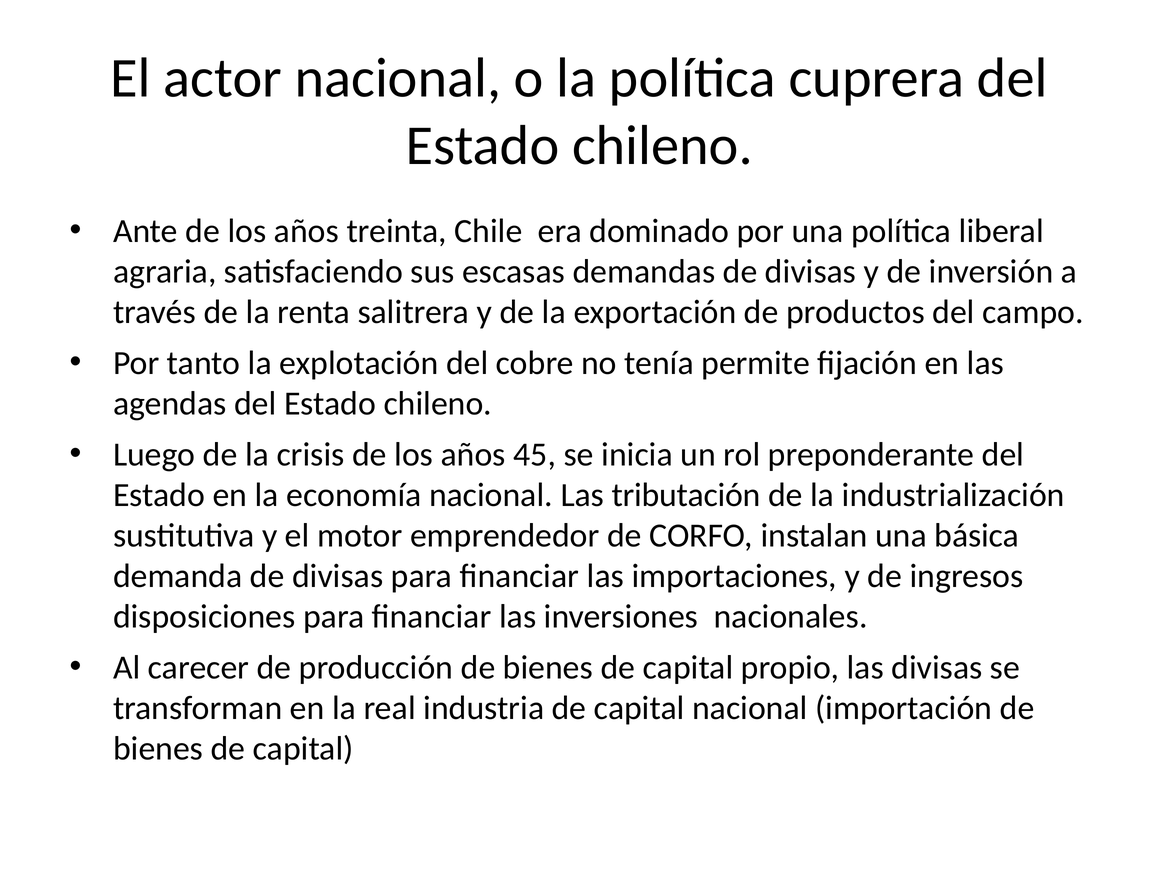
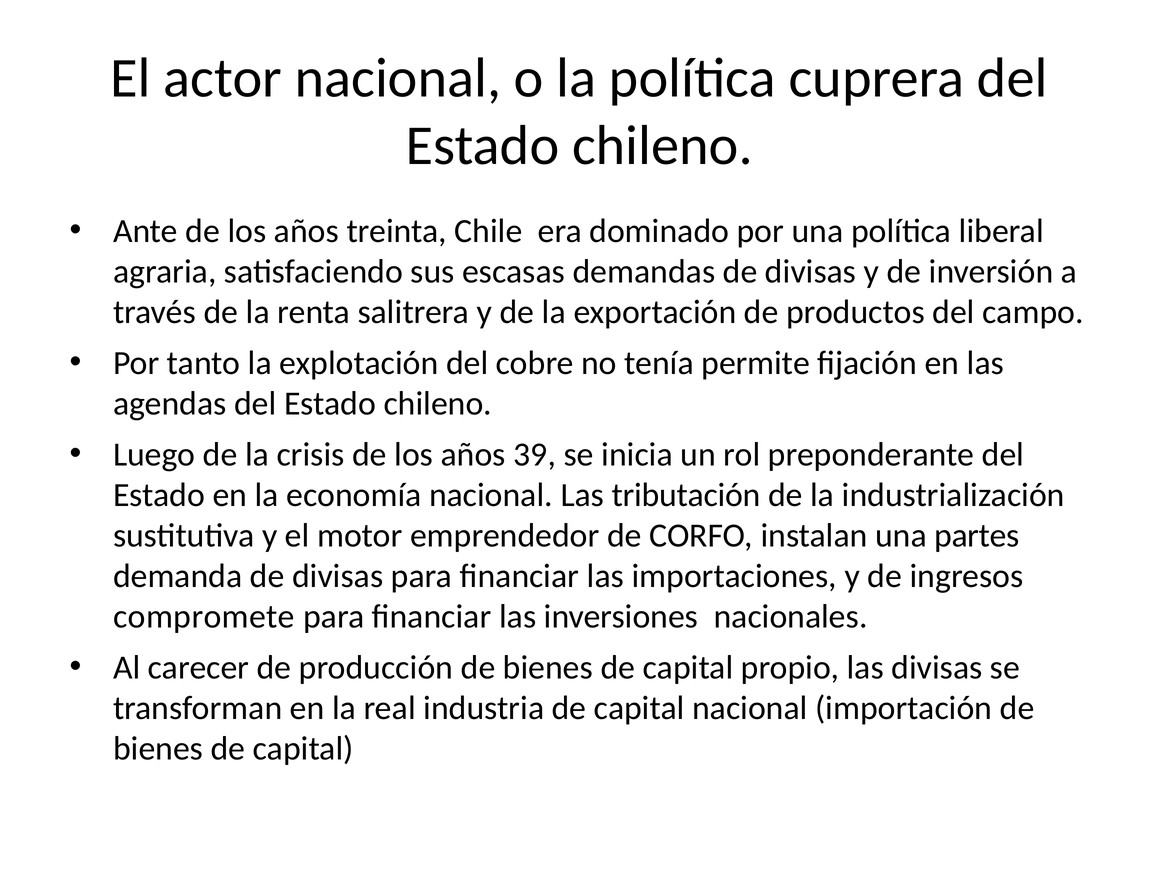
45: 45 -> 39
básica: básica -> partes
disposiciones: disposiciones -> compromete
